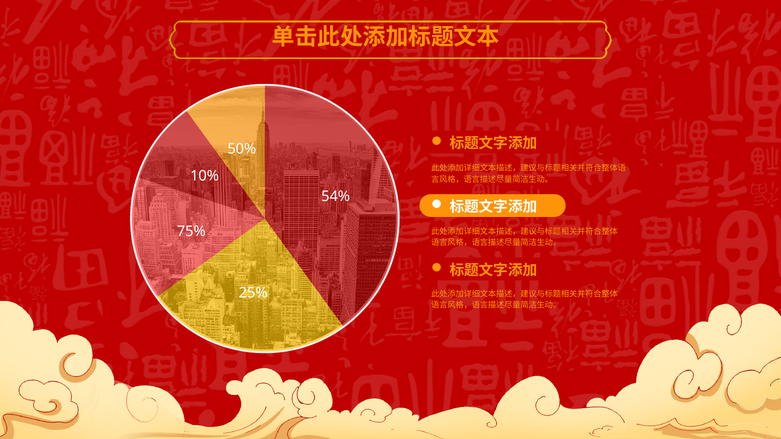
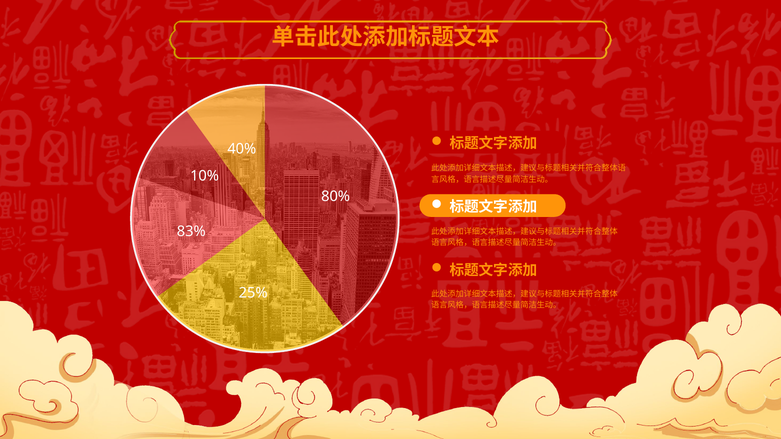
50%: 50% -> 40%
54%: 54% -> 80%
75%: 75% -> 83%
